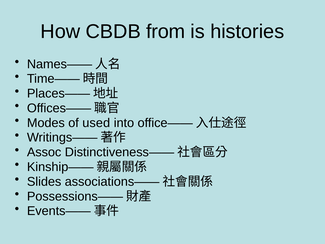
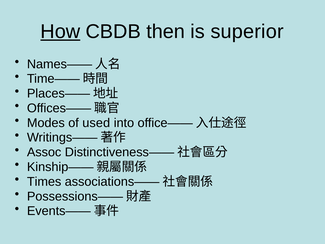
How underline: none -> present
from: from -> then
histories: histories -> superior
Slides: Slides -> Times
